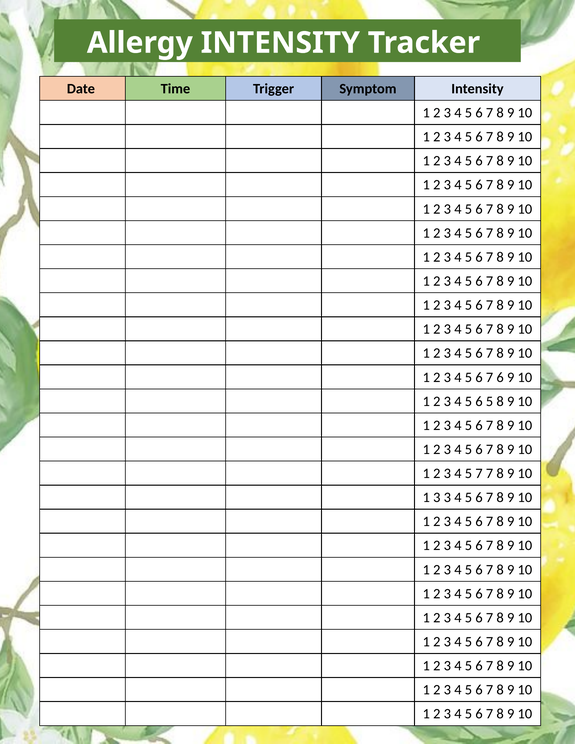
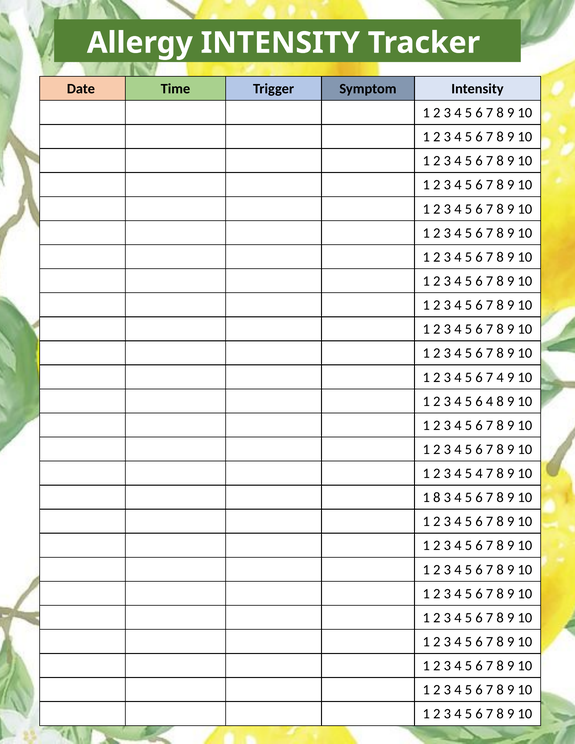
7 6: 6 -> 4
6 5: 5 -> 4
5 7: 7 -> 4
1 3: 3 -> 8
